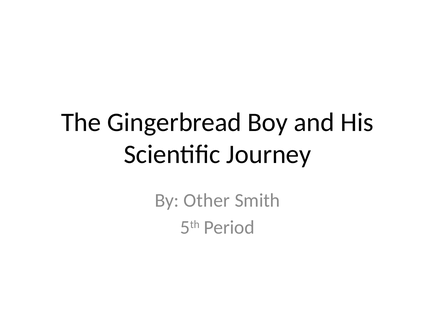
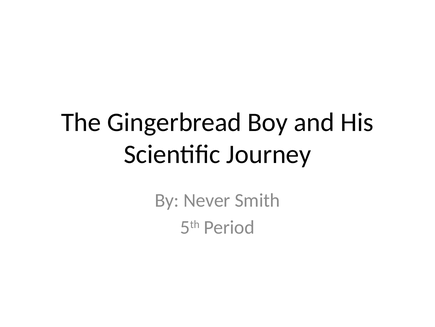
Other: Other -> Never
